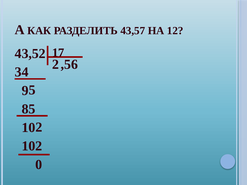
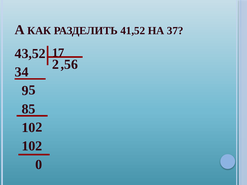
43,57: 43,57 -> 41,52
12: 12 -> 37
